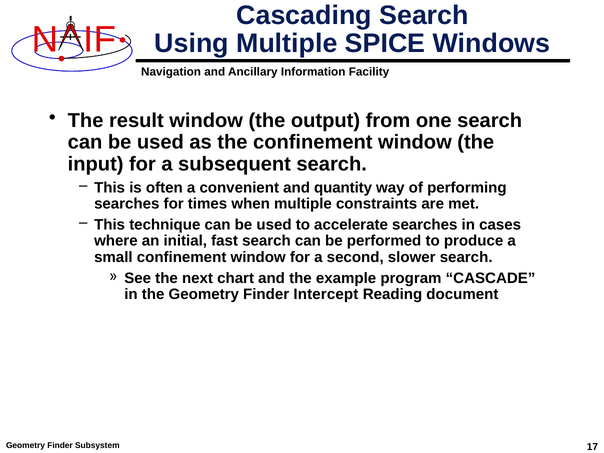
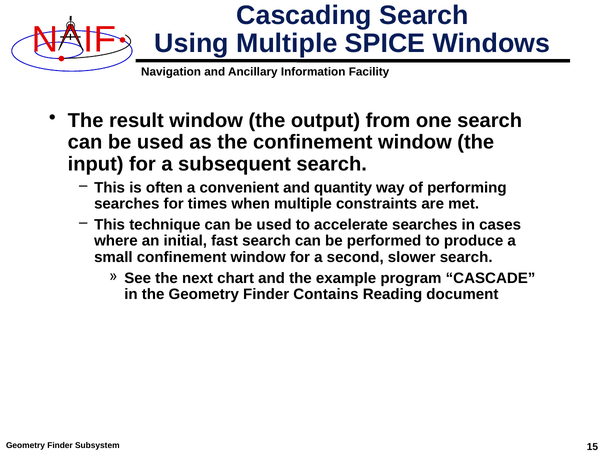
Intercept: Intercept -> Contains
17: 17 -> 15
